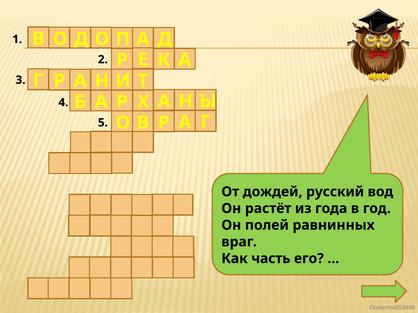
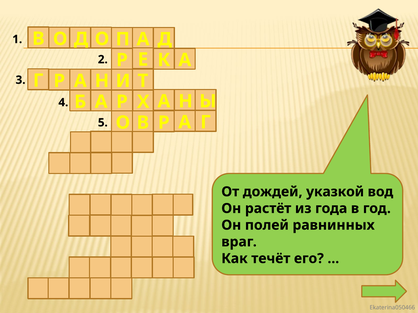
русский: русский -> указкой
часть: часть -> течёт
